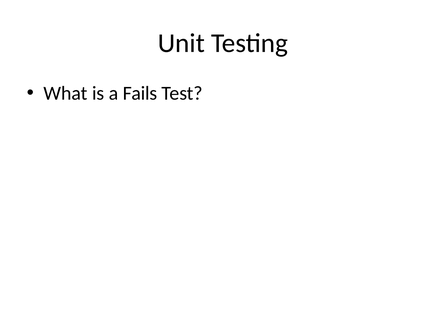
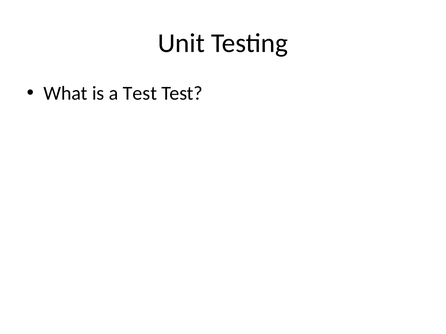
a Fails: Fails -> Test
